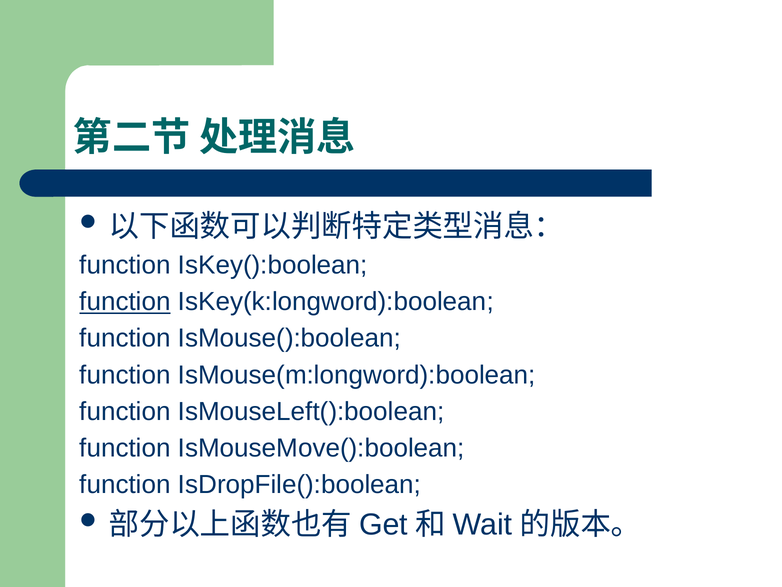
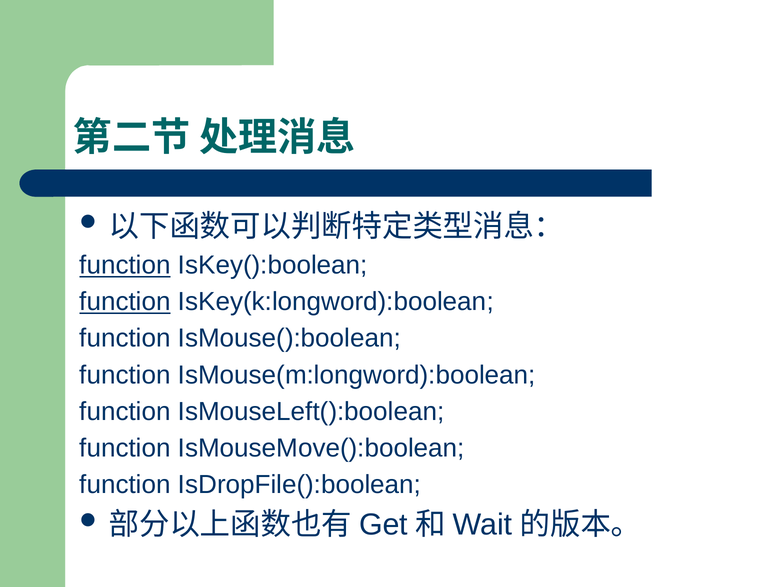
function at (125, 265) underline: none -> present
